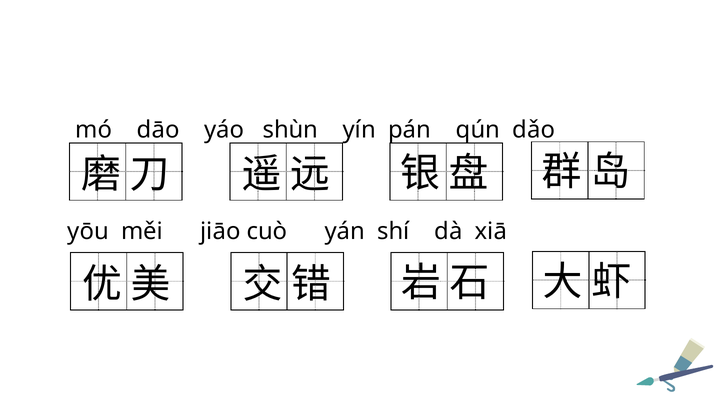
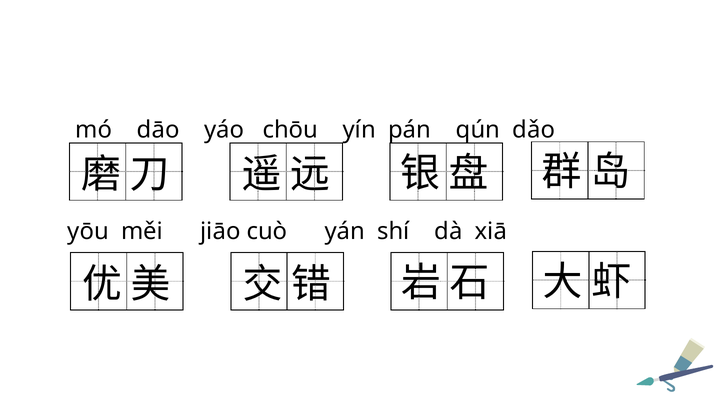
shùn: shùn -> chōu
